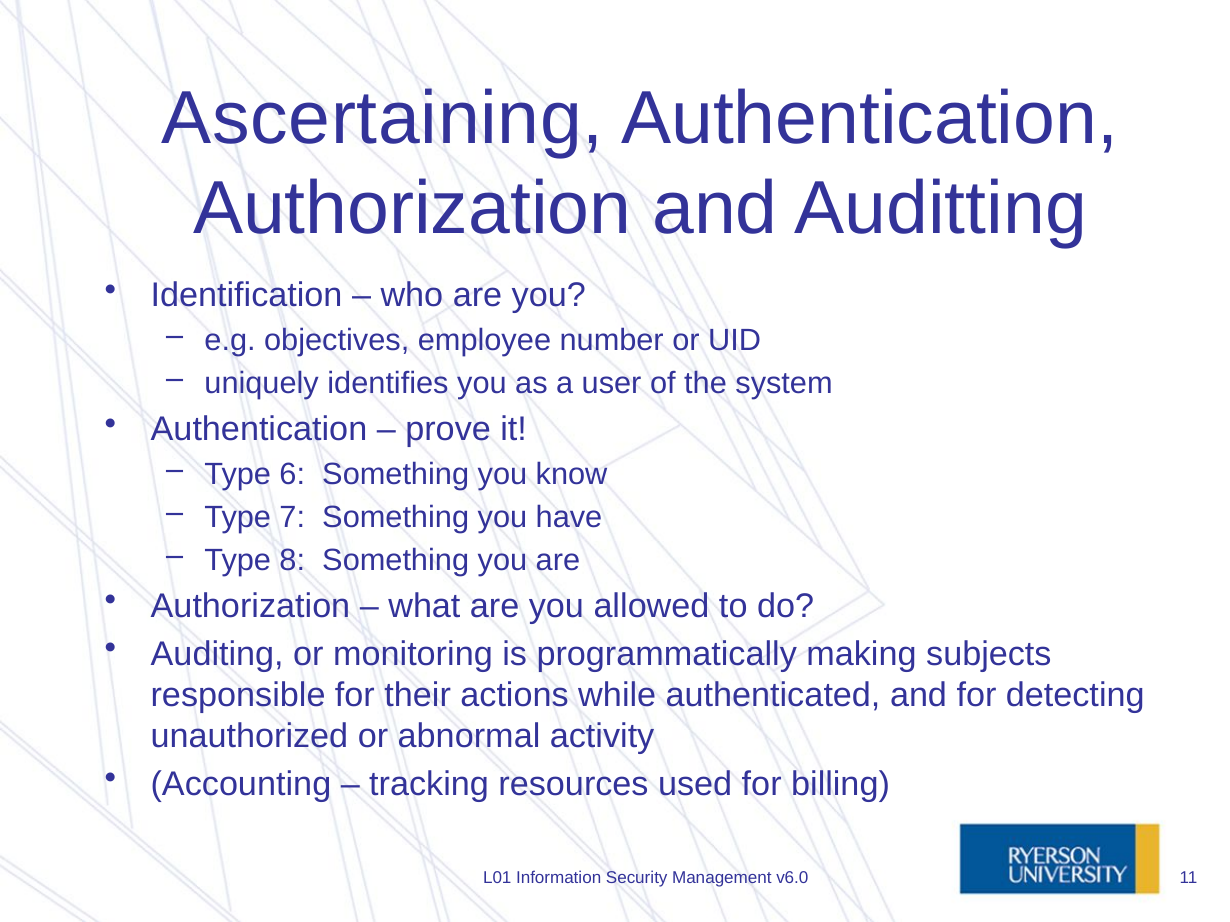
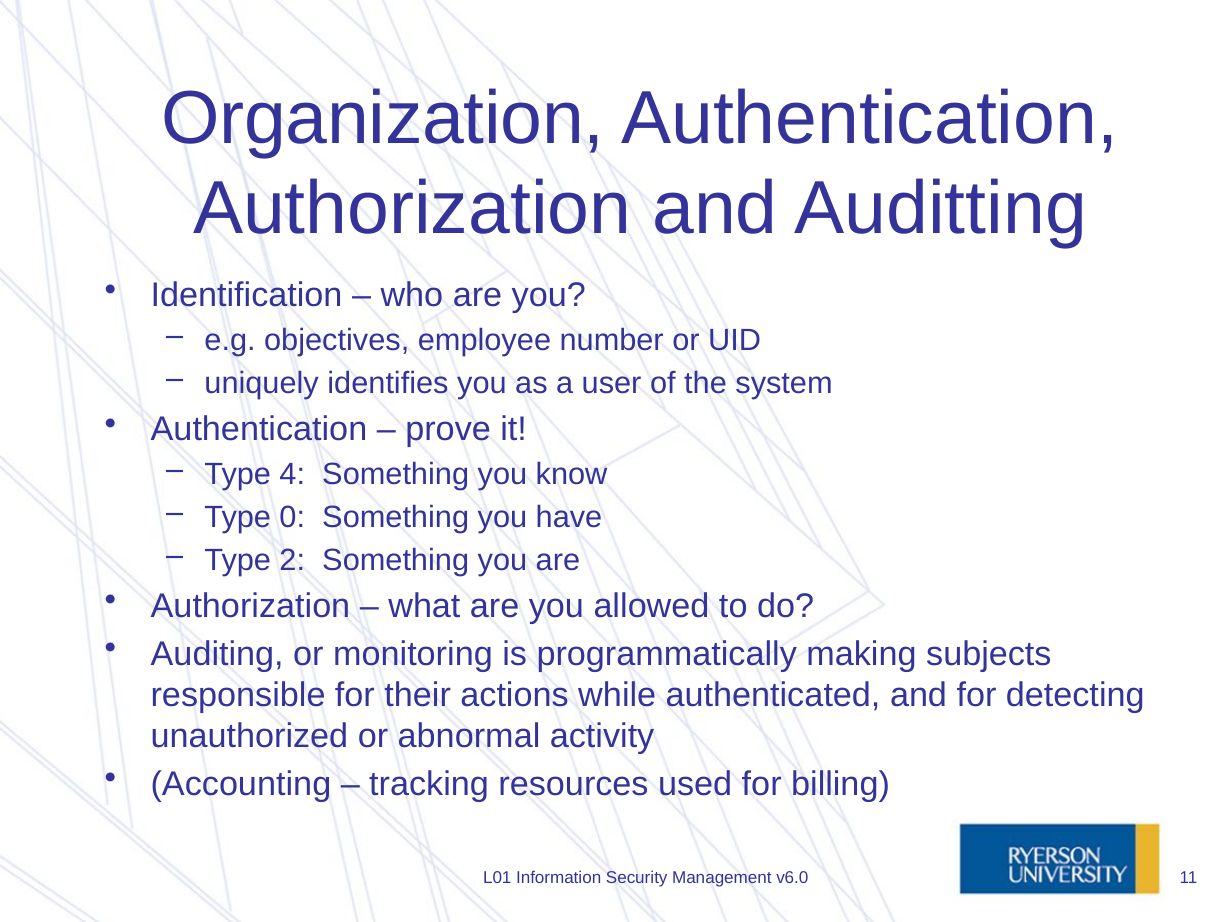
Ascertaining: Ascertaining -> Organization
6: 6 -> 4
7: 7 -> 0
8: 8 -> 2
